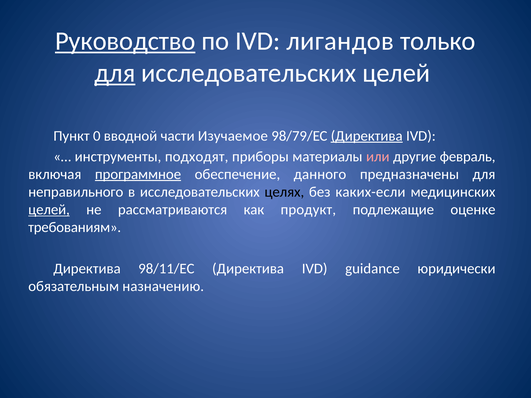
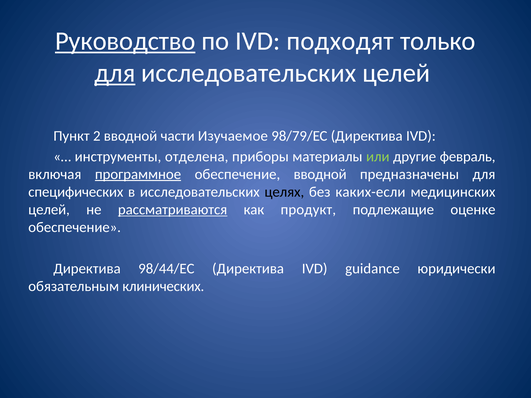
лигандов: лигандов -> подходят
0: 0 -> 2
Директива at (367, 136) underline: present -> none
подходят: подходят -> отделена
или colour: pink -> light green
обеспечение данного: данного -> вводной
неправильного: неправильного -> специфических
целей at (49, 210) underline: present -> none
рассматриваются underline: none -> present
требованиям at (75, 228): требованиям -> обеспечение
98/11/ЕС: 98/11/ЕС -> 98/44/ЕС
назначению: назначению -> клинических
